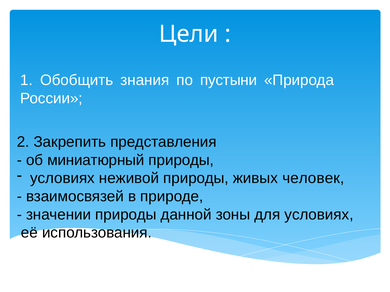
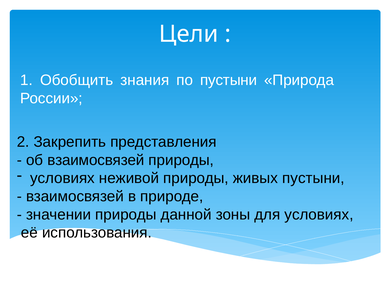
об миниатюрный: миниатюрный -> взаимосвязей
живых человек: человек -> пустыни
